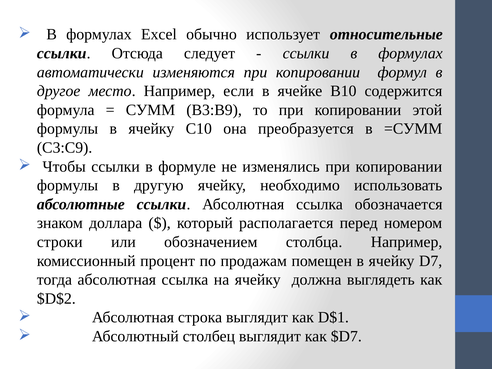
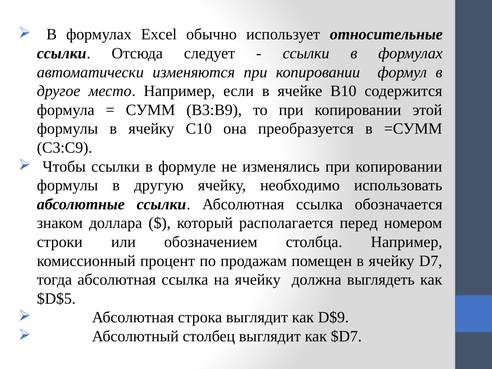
$D$2: $D$2 -> $D$5
D$1: D$1 -> D$9
